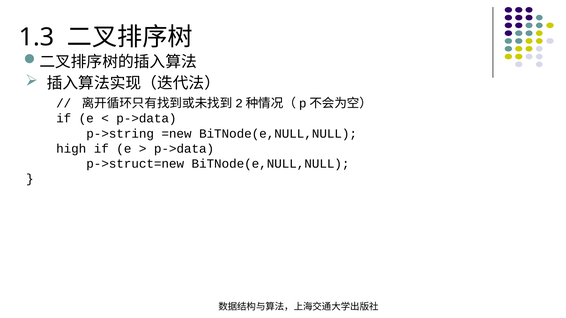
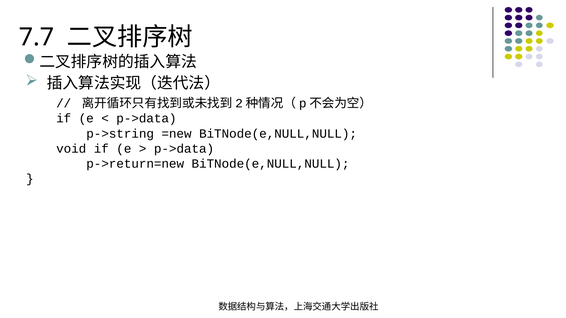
1.3: 1.3 -> 7.7
high: high -> void
p->struct=new: p->struct=new -> p->return=new
